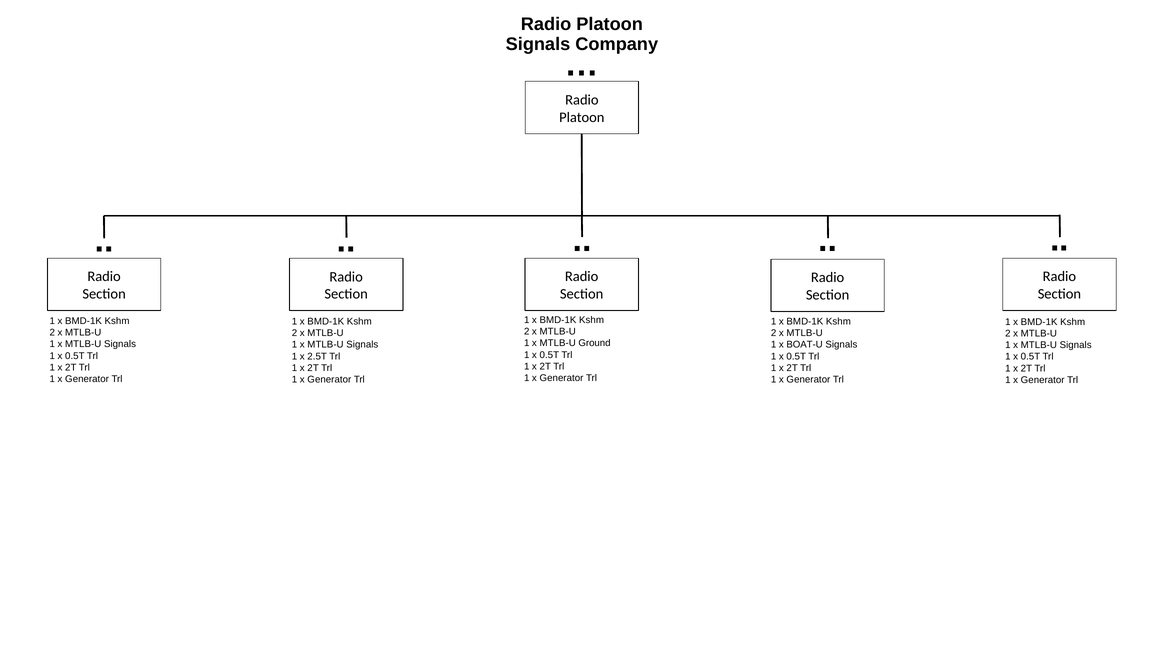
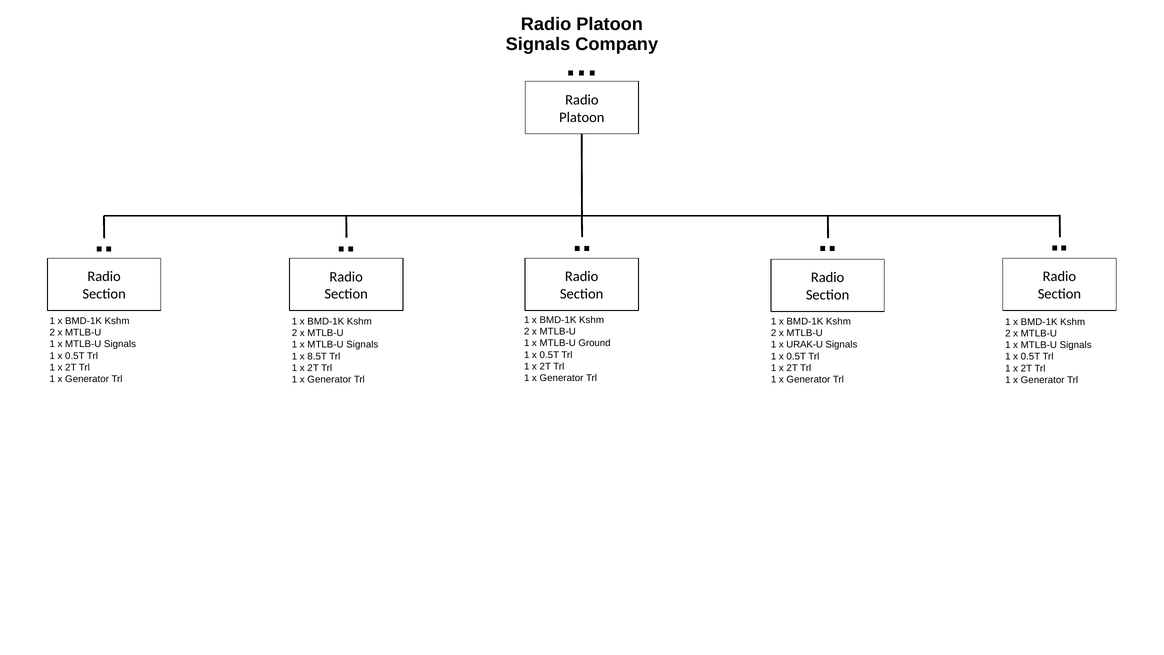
BOAT-U: BOAT-U -> URAK-U
2.5T: 2.5T -> 8.5T
